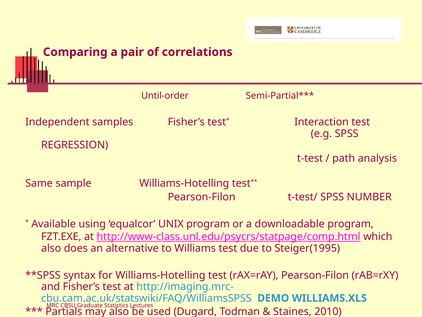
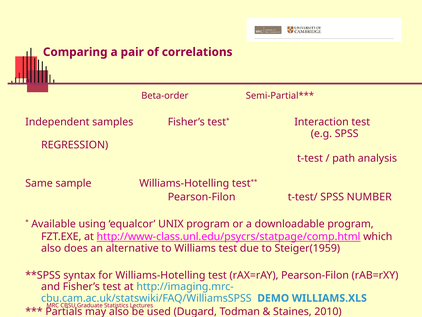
Until-order: Until-order -> Beta-order
Steiger(1995: Steiger(1995 -> Steiger(1959
